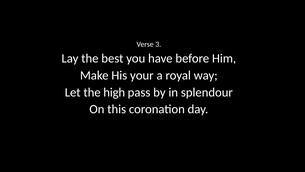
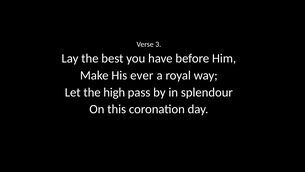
your: your -> ever
